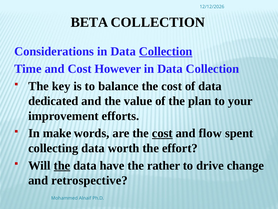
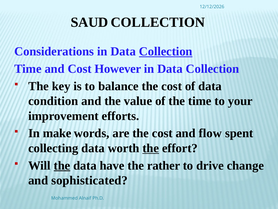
BETA: BETA -> SAUD
dedicated: dedicated -> condition
the plan: plan -> time
cost at (162, 133) underline: present -> none
the at (151, 148) underline: none -> present
retrospective: retrospective -> sophisticated
